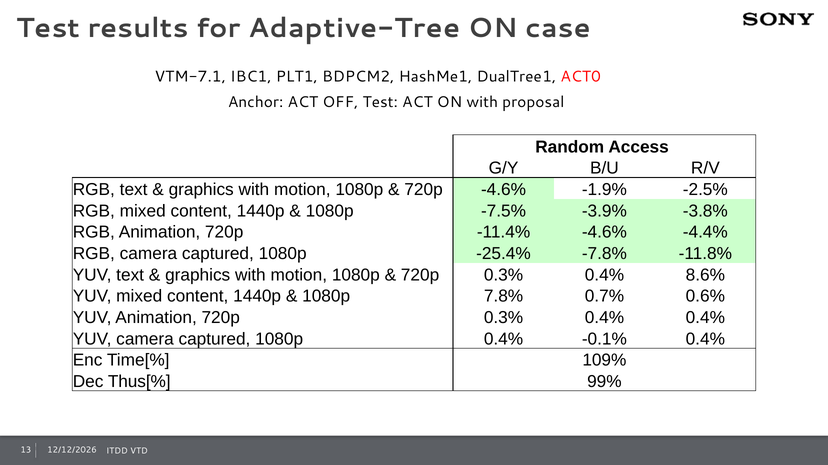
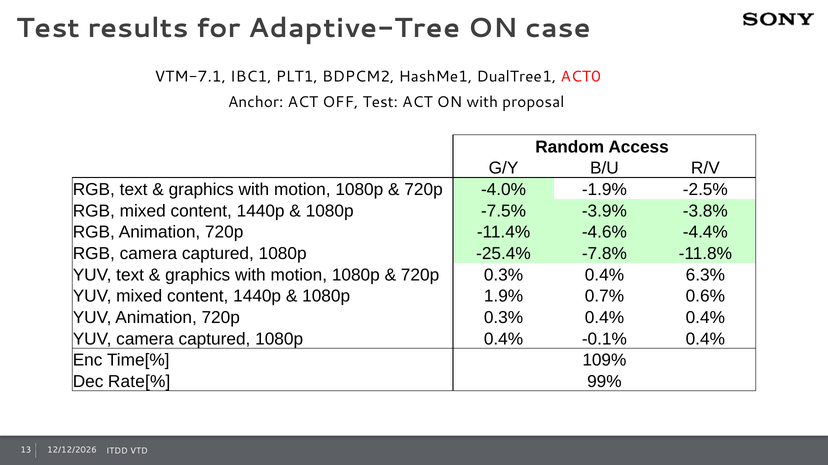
720p -4.6%: -4.6% -> -4.0%
8.6%: 8.6% -> 6.3%
7.8%: 7.8% -> 1.9%
Thus[%: Thus[% -> Rate[%
